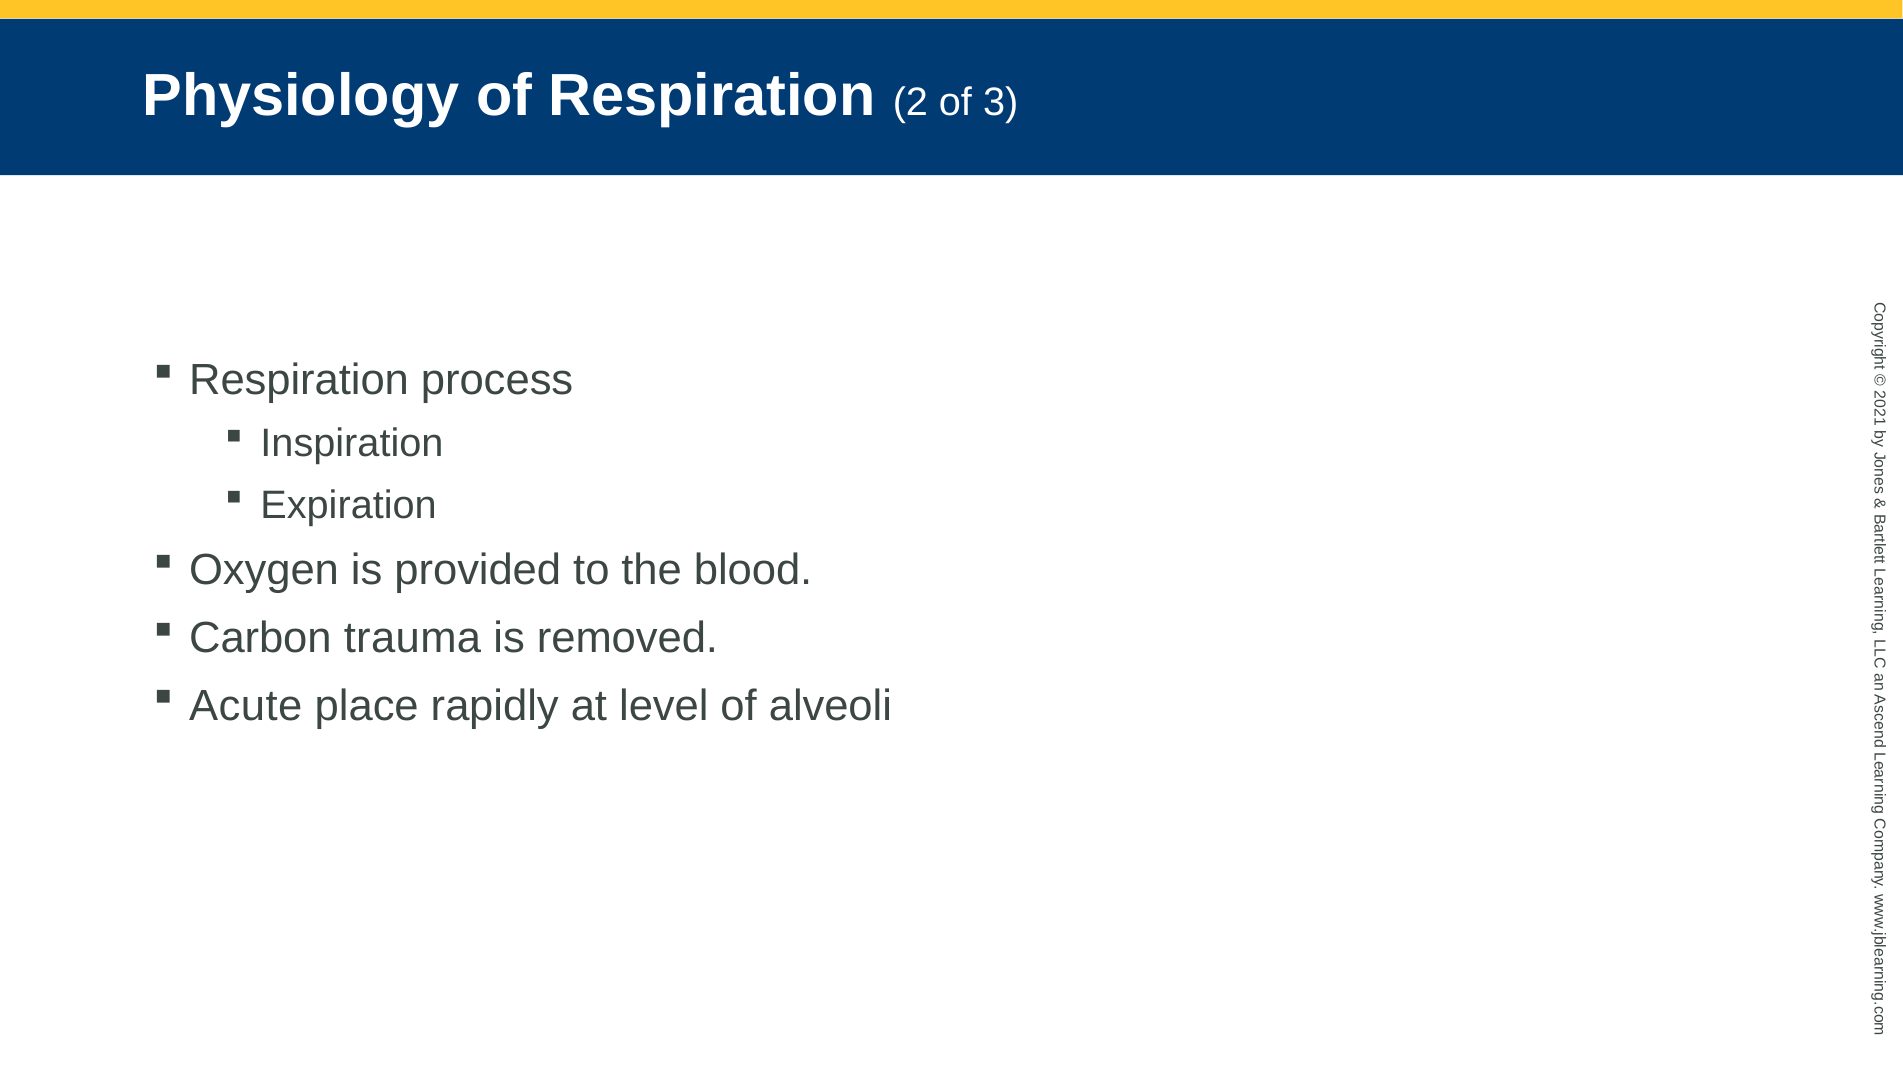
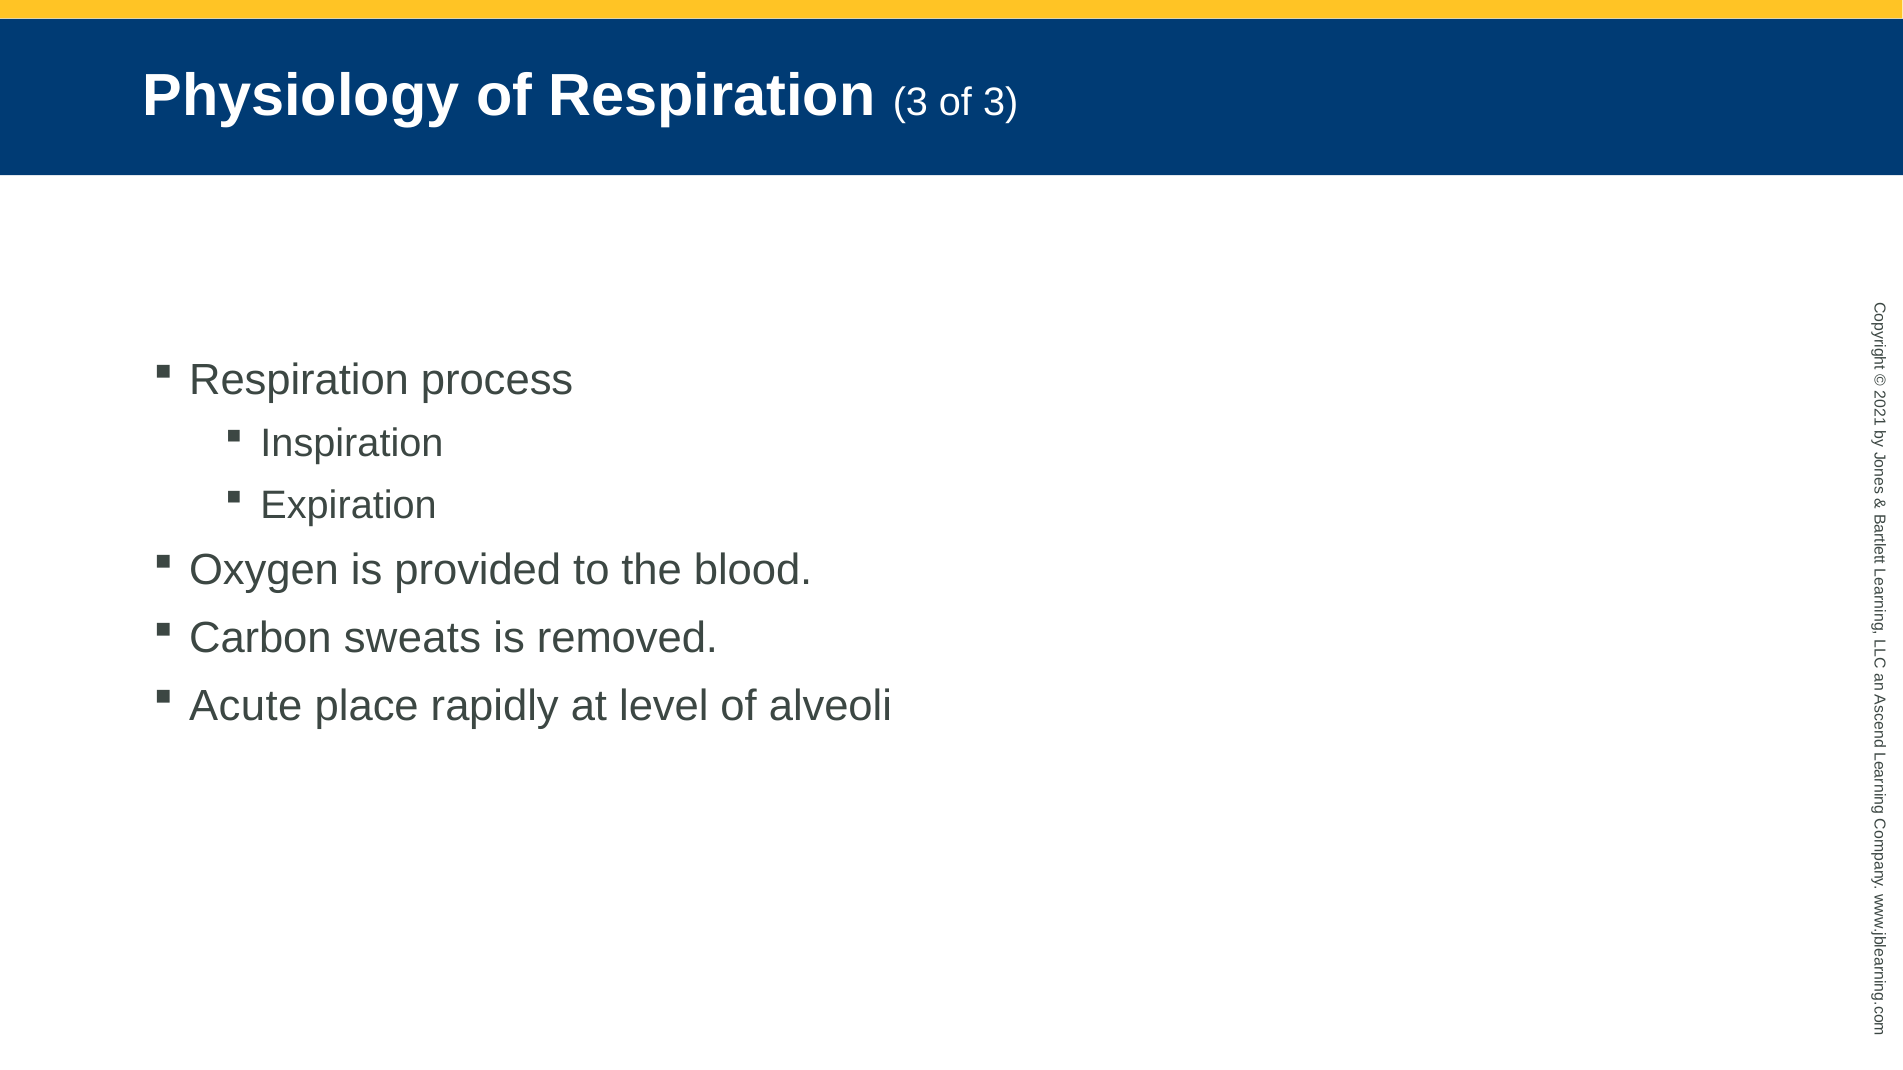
Respiration 2: 2 -> 3
trauma: trauma -> sweats
